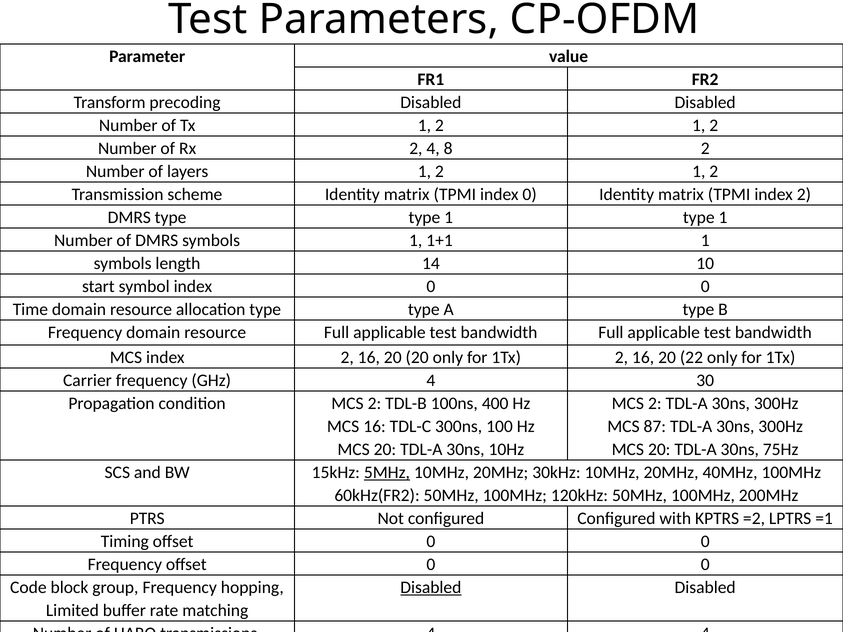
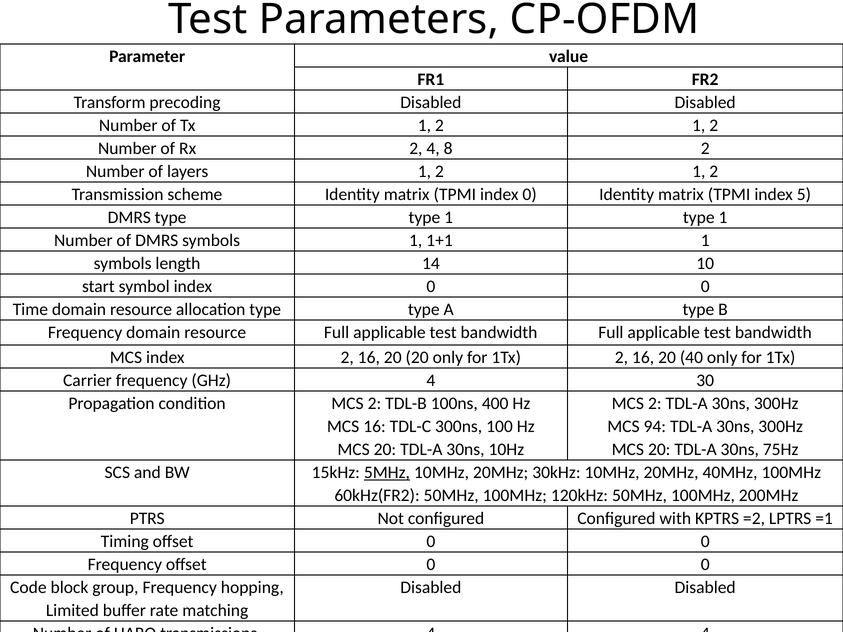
TPMI index 2: 2 -> 5
22: 22 -> 40
87: 87 -> 94
Disabled at (431, 588) underline: present -> none
